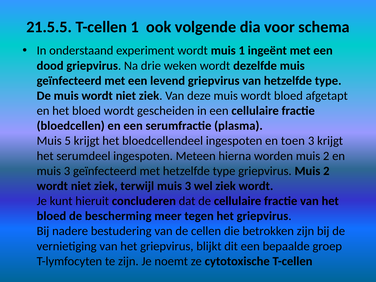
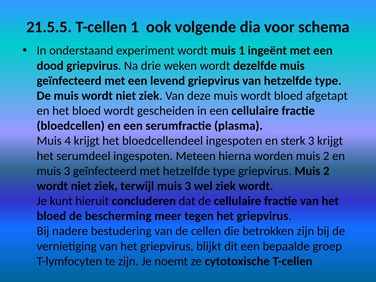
5: 5 -> 4
toen: toen -> sterk
